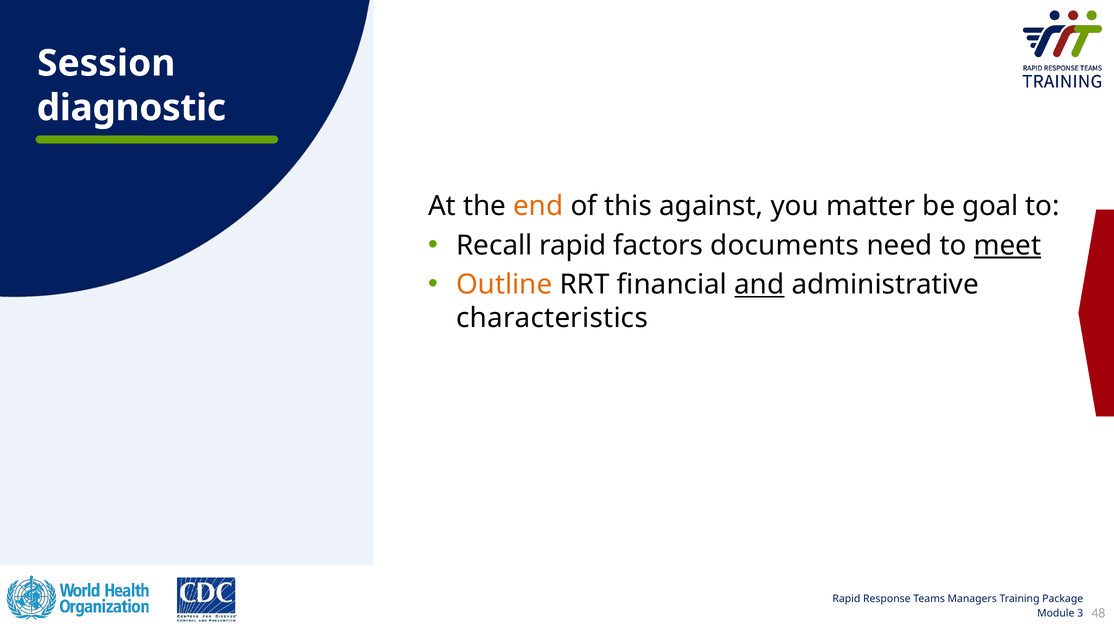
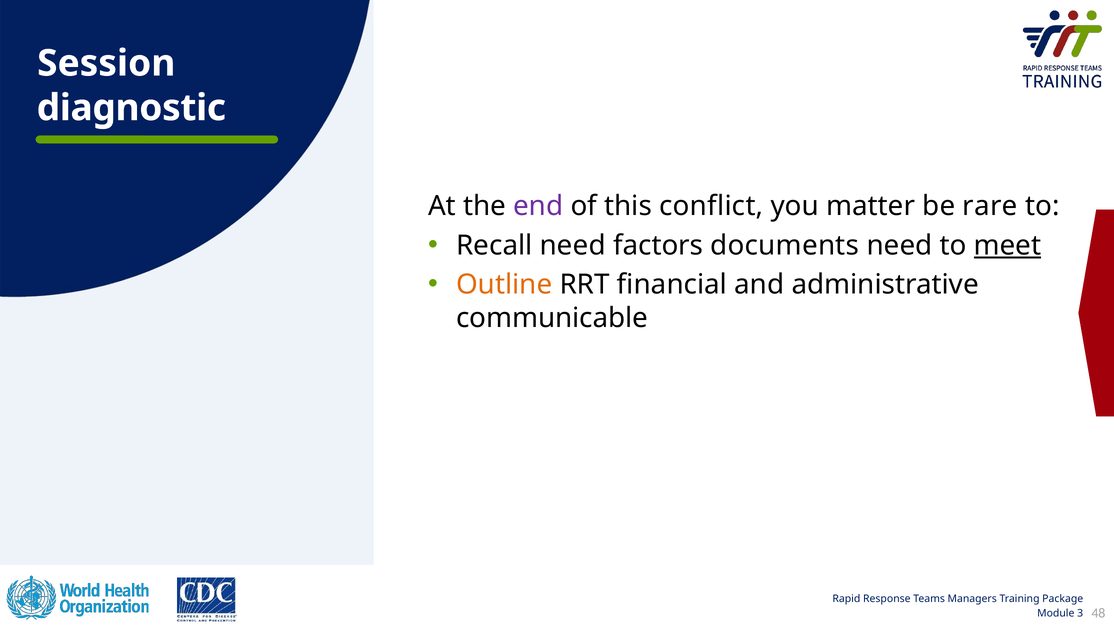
end colour: orange -> purple
against: against -> conflict
goal: goal -> rare
Recall rapid: rapid -> need
and underline: present -> none
characteristics: characteristics -> communicable
